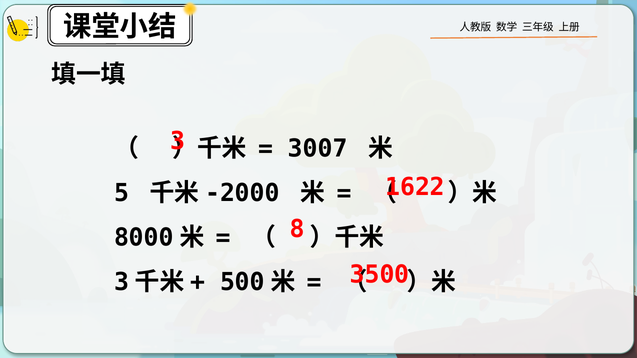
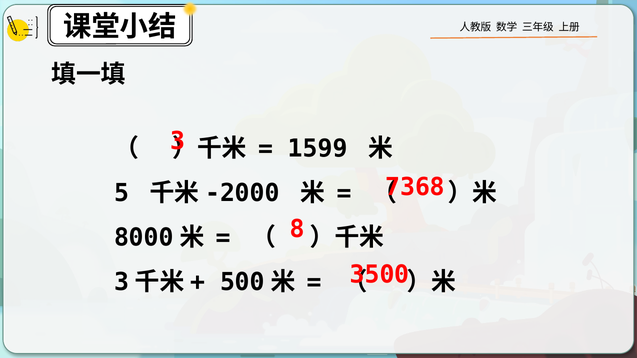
3007: 3007 -> 1599
1622: 1622 -> 7368
